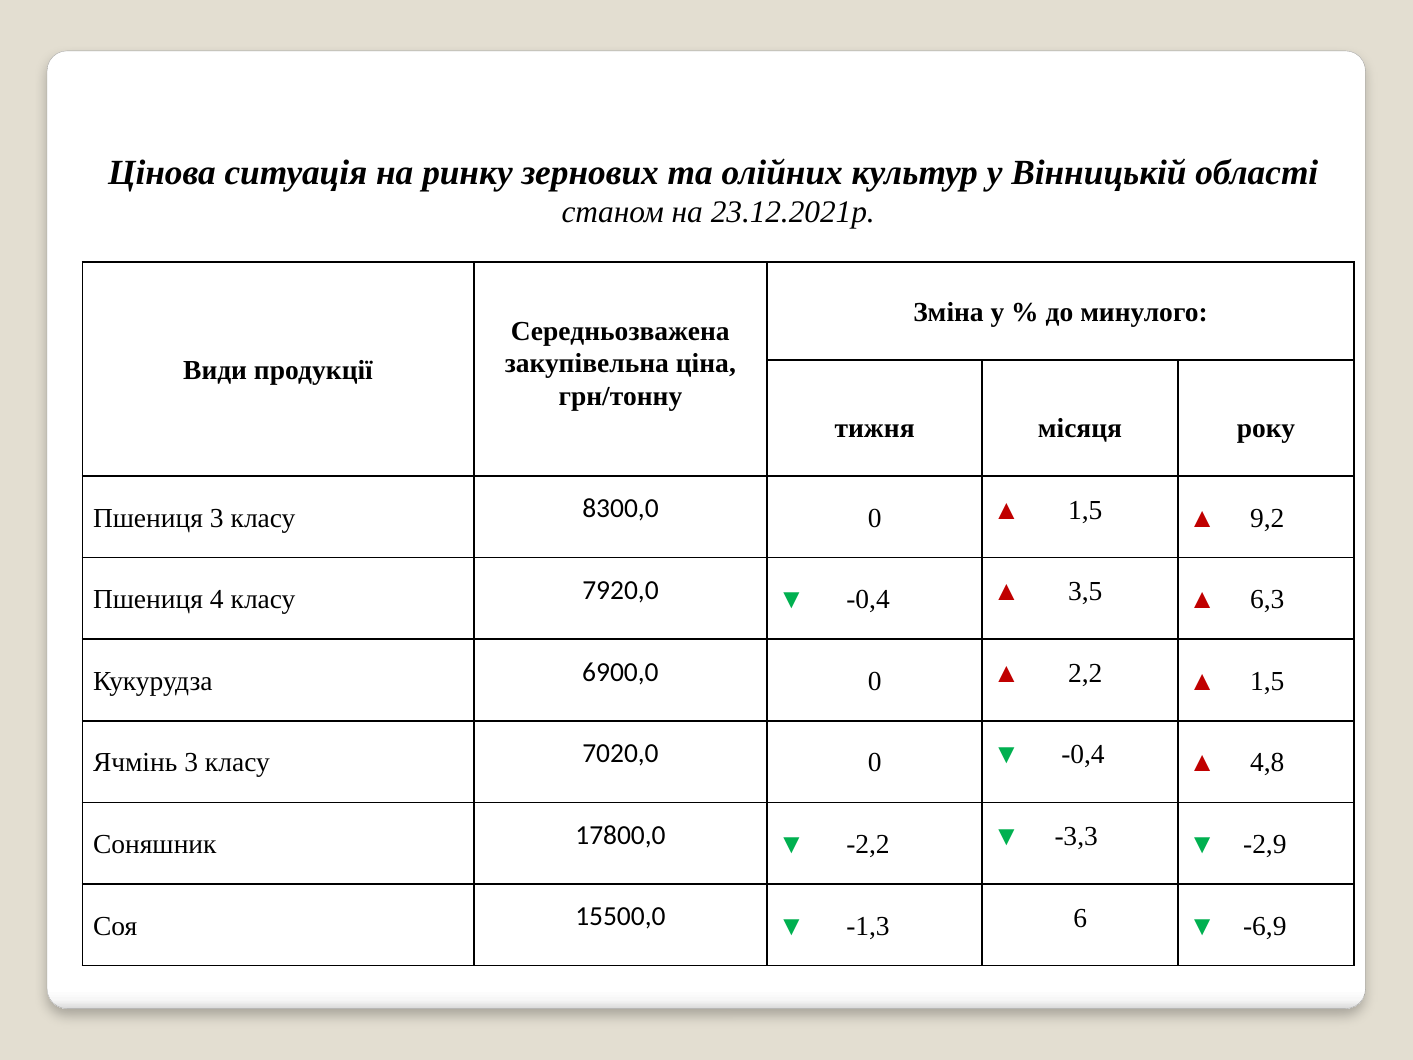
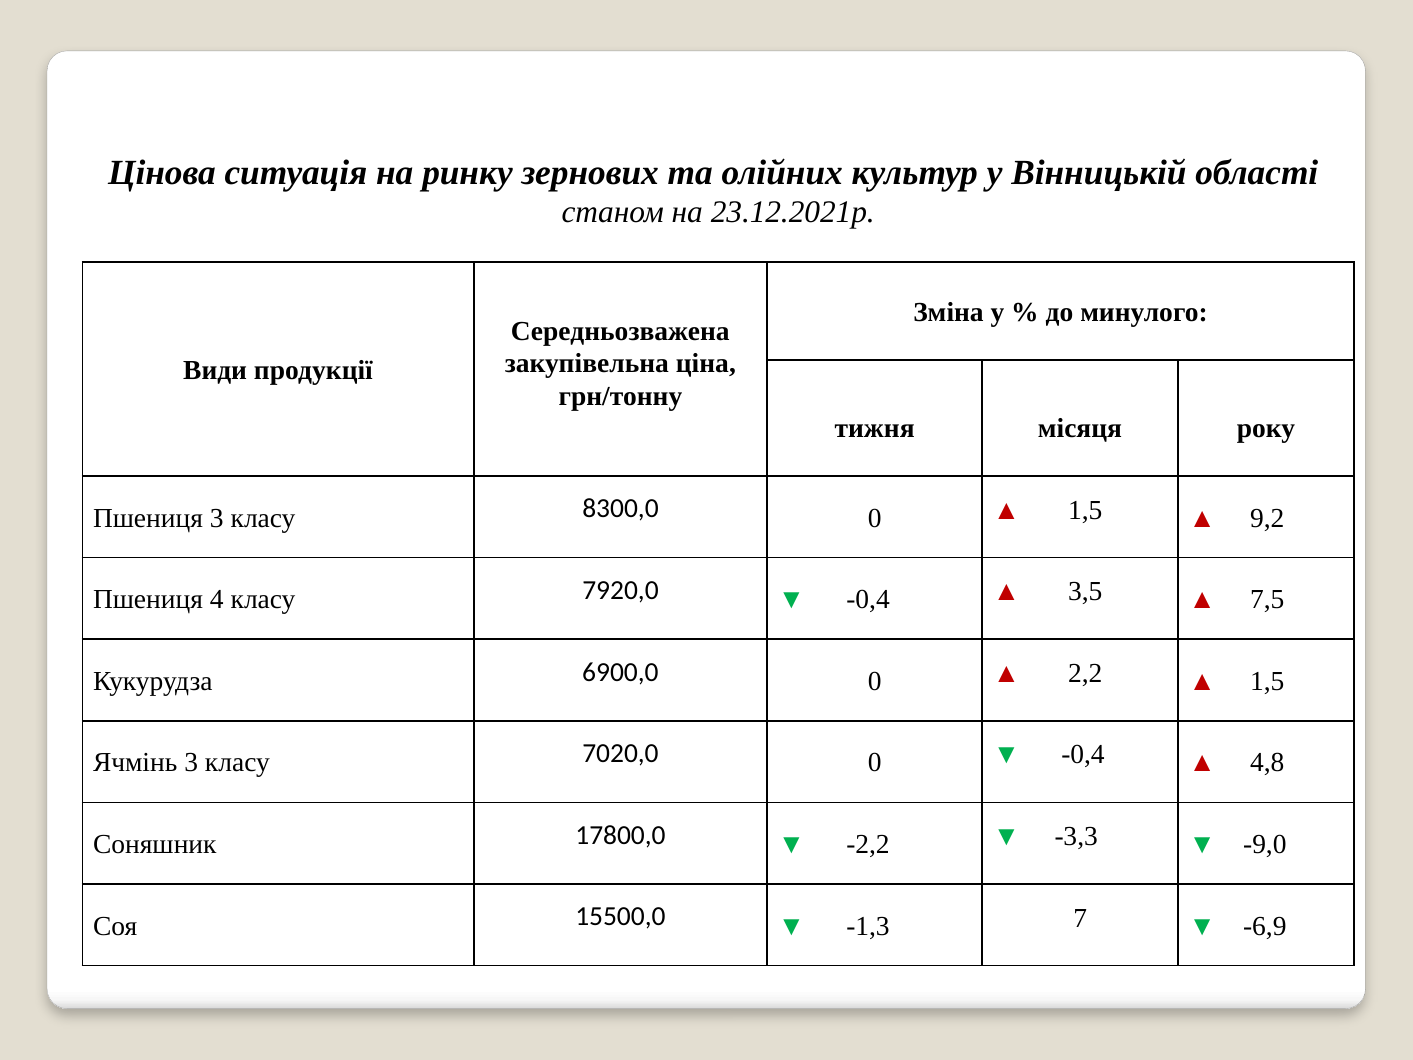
6,3: 6,3 -> 7,5
-2,9: -2,9 -> -9,0
6: 6 -> 7
